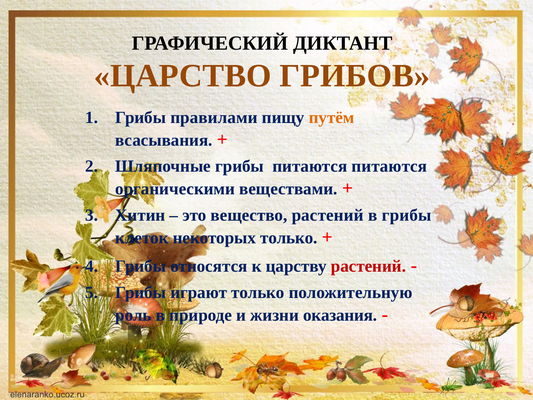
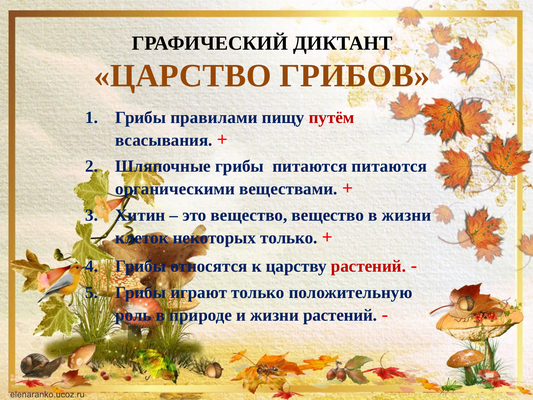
путём colour: orange -> red
вещество растений: растений -> вещество
в грибы: грибы -> жизни
жизни оказания: оказания -> растений
